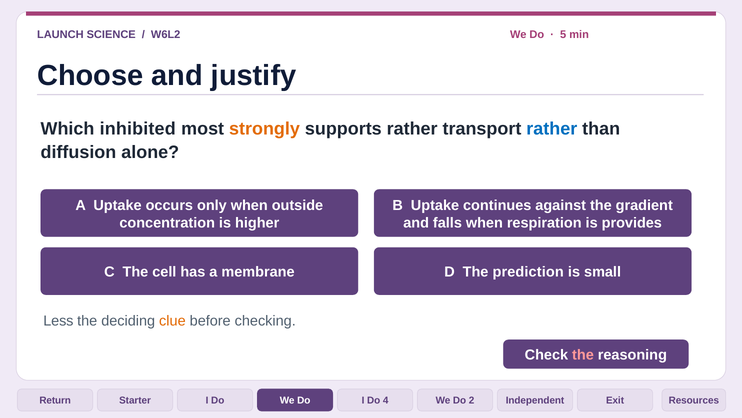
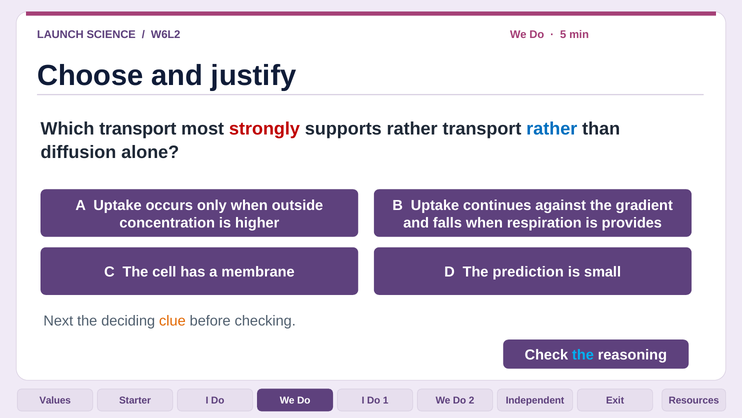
Which inhibited: inhibited -> transport
strongly colour: orange -> red
Less: Less -> Next
the at (583, 355) colour: pink -> light blue
Return: Return -> Values
4: 4 -> 1
